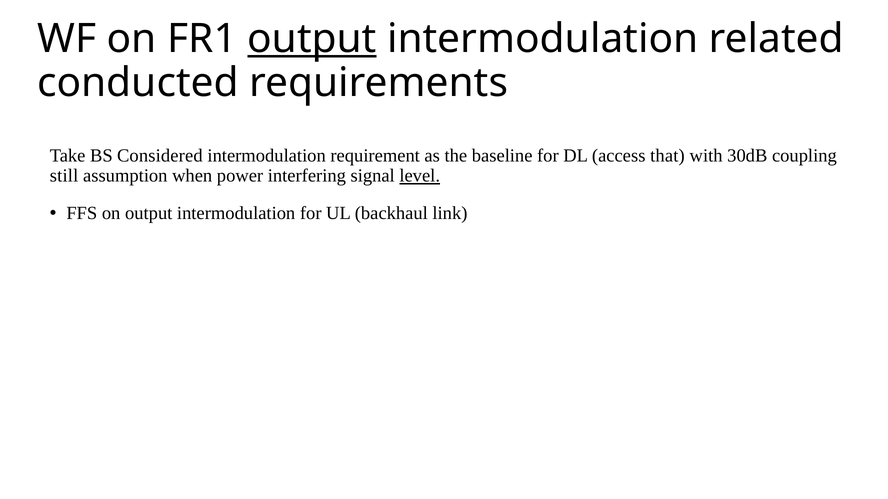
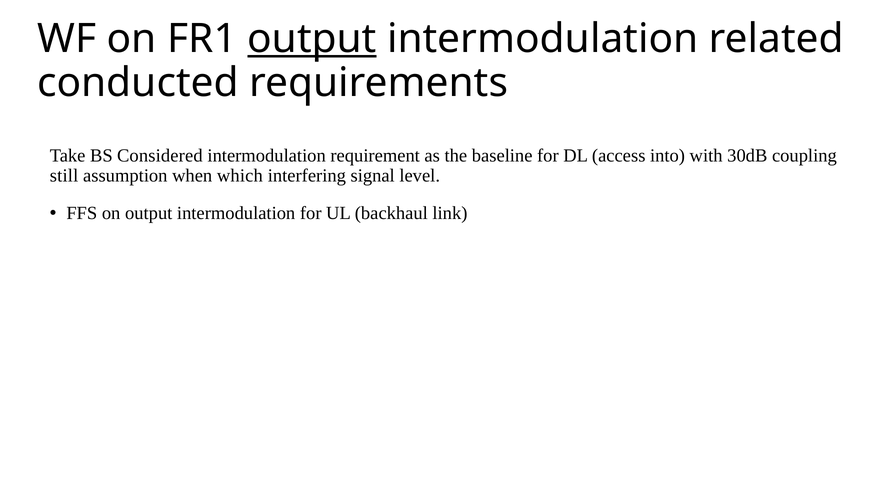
that: that -> into
power: power -> which
level underline: present -> none
